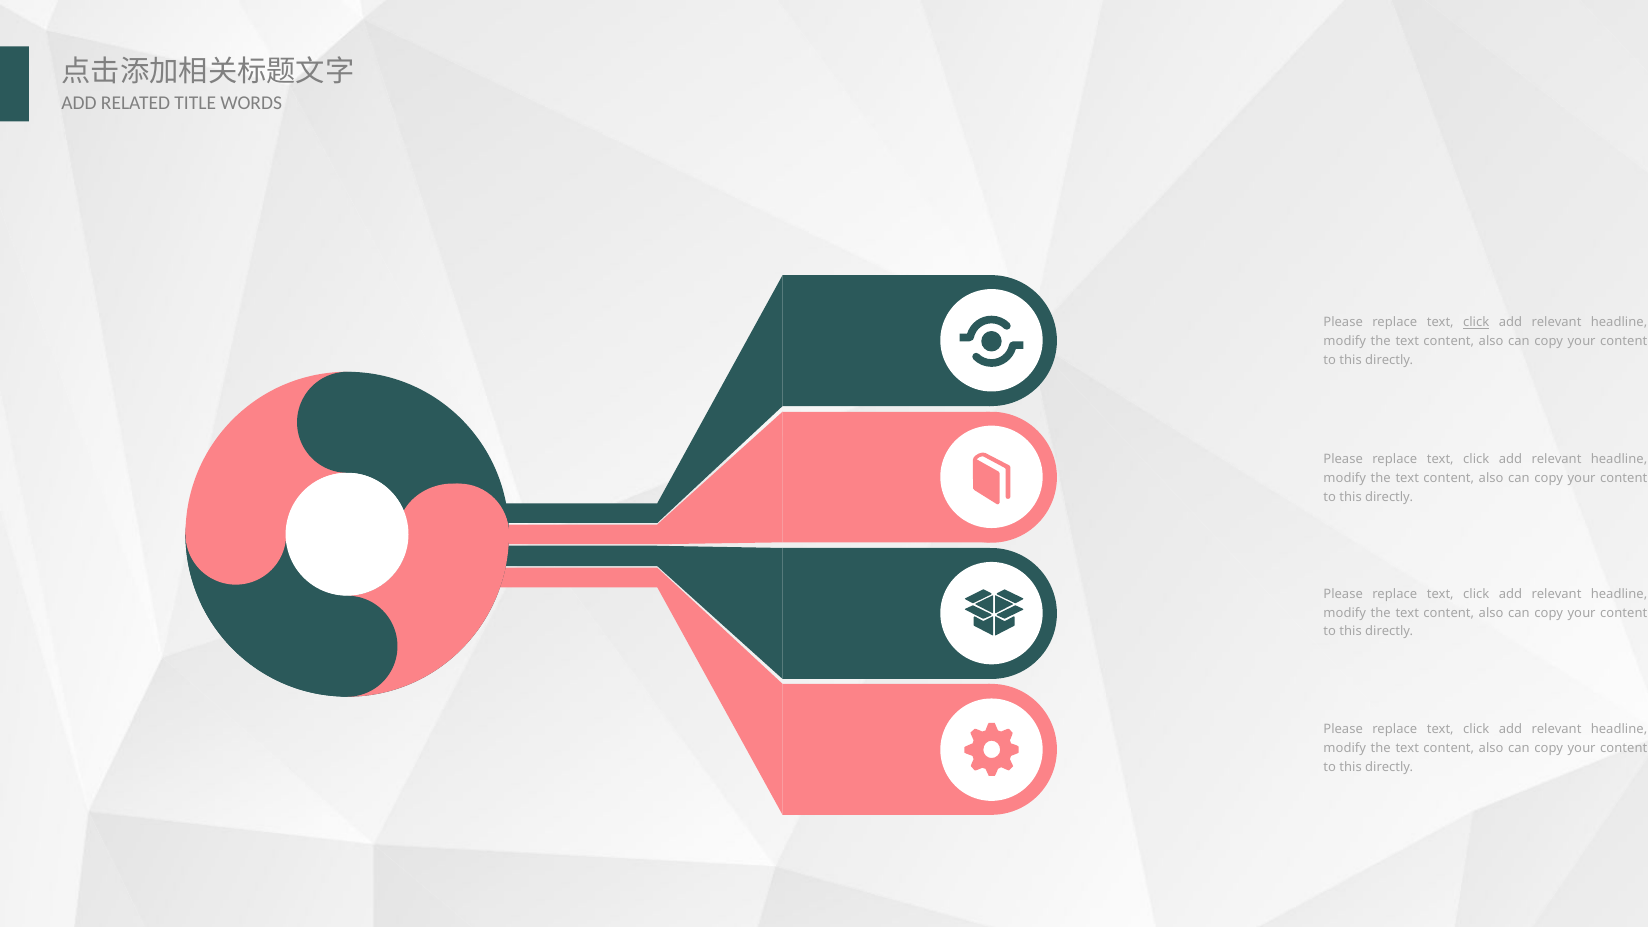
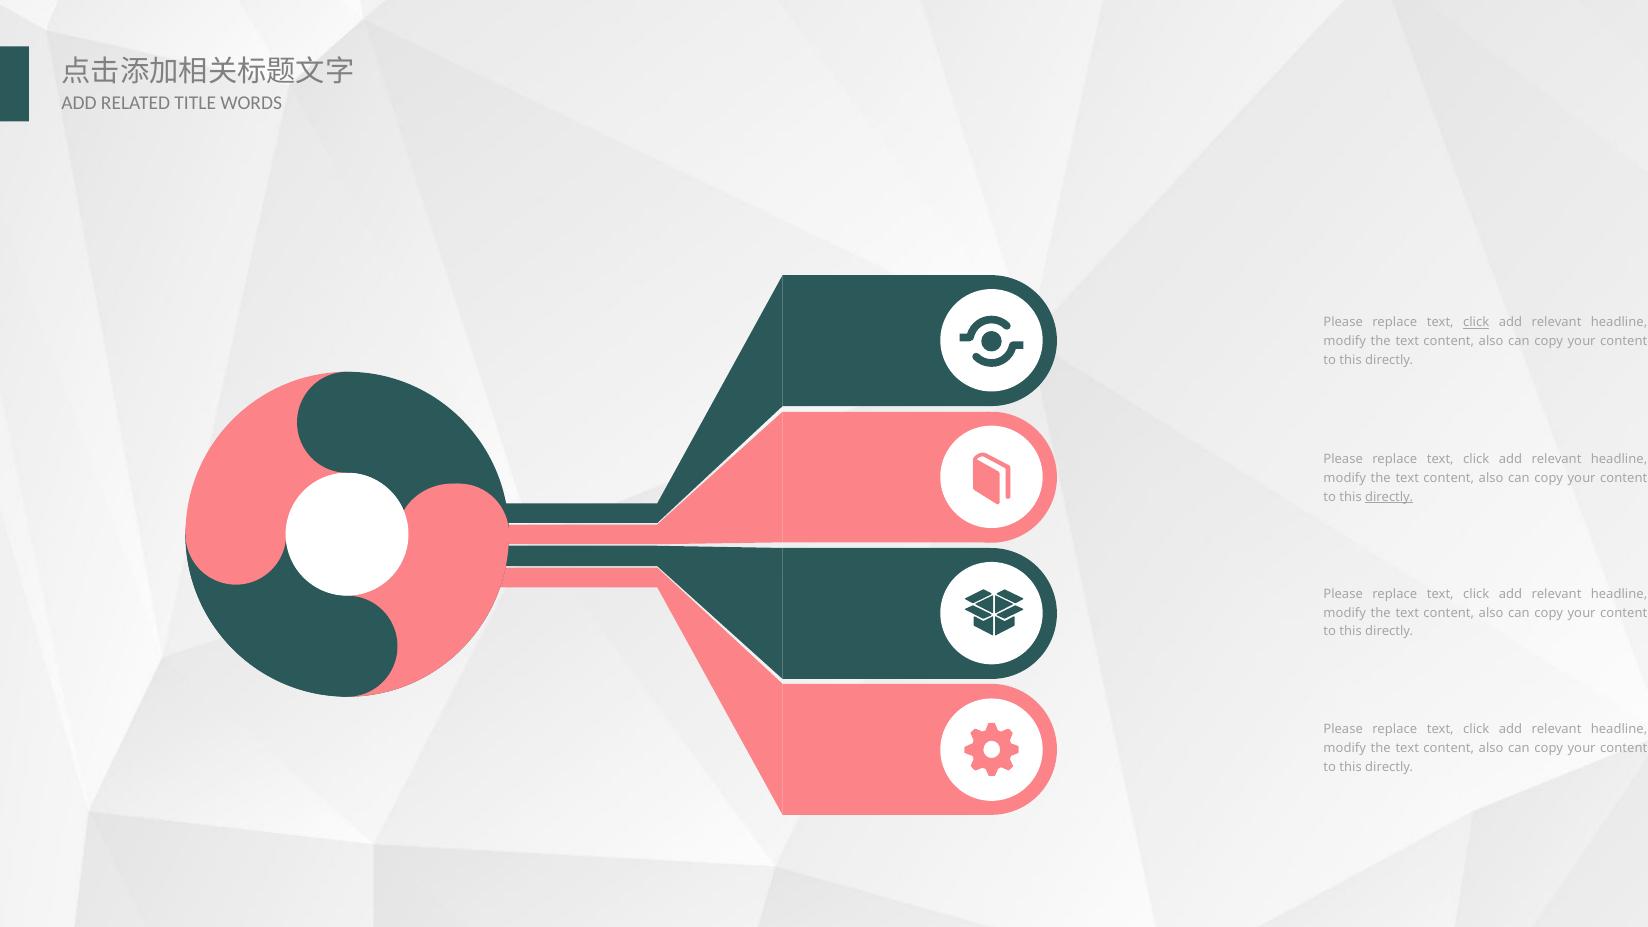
directly at (1389, 497) underline: none -> present
